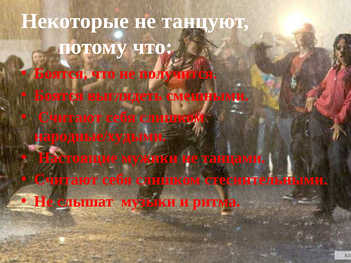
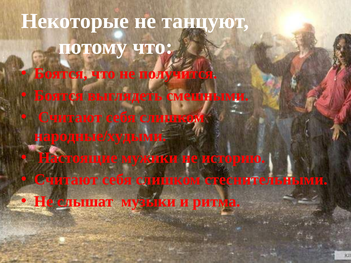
танцами: танцами -> историю
